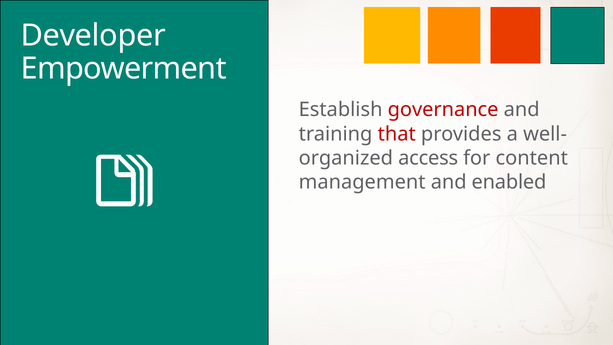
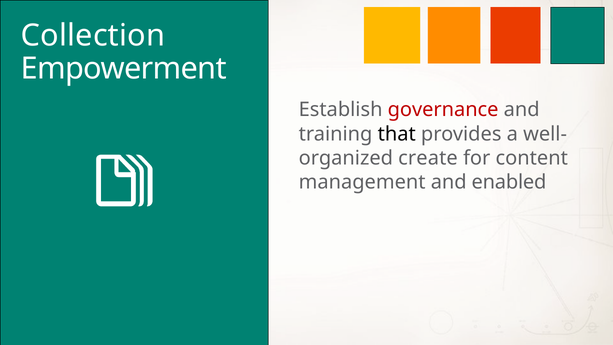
Developer: Developer -> Collection
that colour: red -> black
access: access -> create
